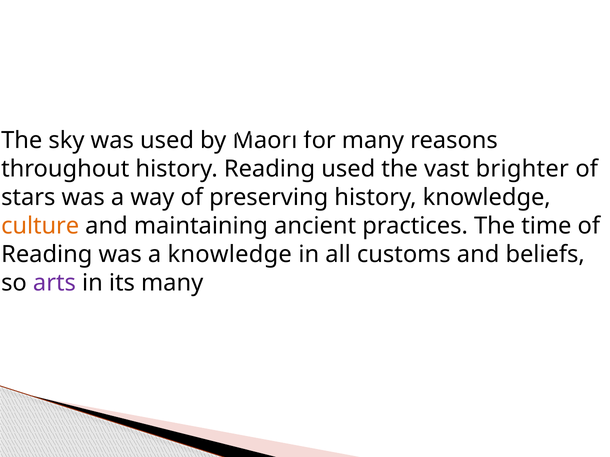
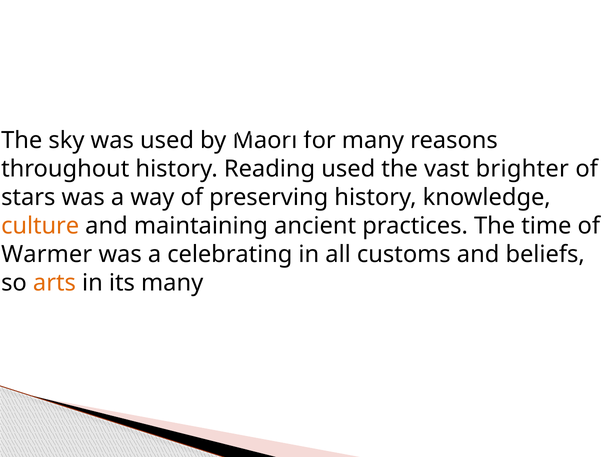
Reading at (47, 255): Reading -> Warmer
a knowledge: knowledge -> celebrating
arts colour: purple -> orange
